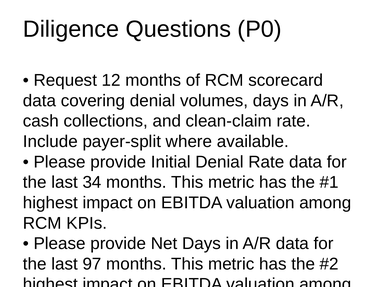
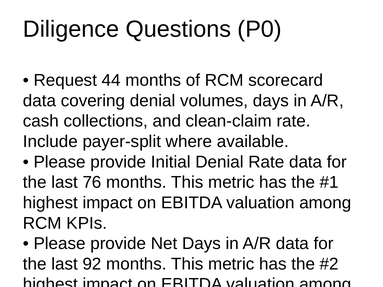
12: 12 -> 44
34: 34 -> 76
97: 97 -> 92
